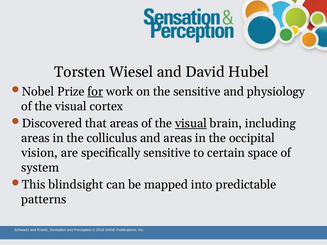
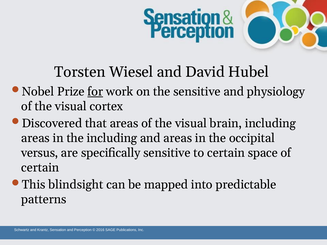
visual at (191, 124) underline: present -> none
the colliculus: colliculus -> including
vision: vision -> versus
system at (40, 168): system -> certain
